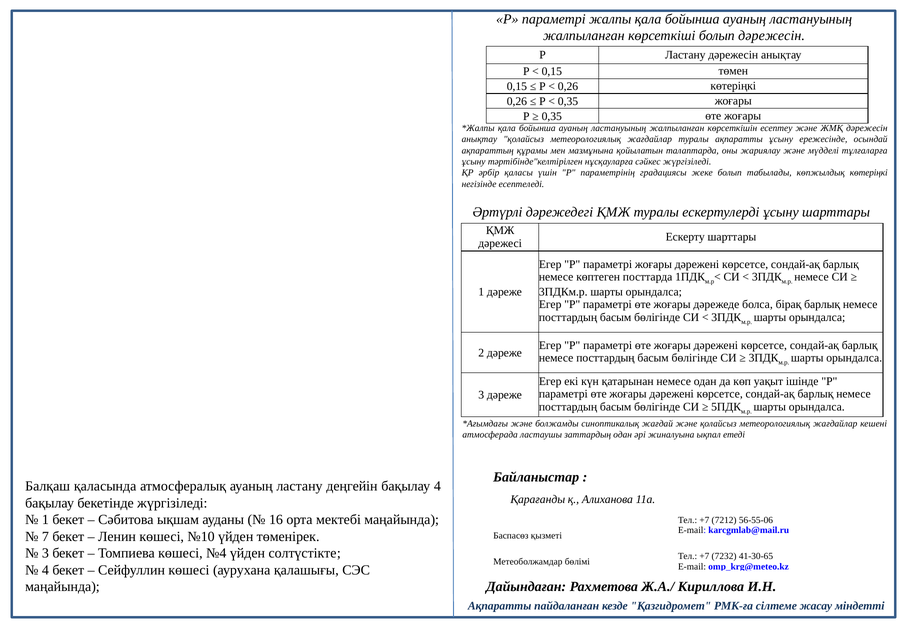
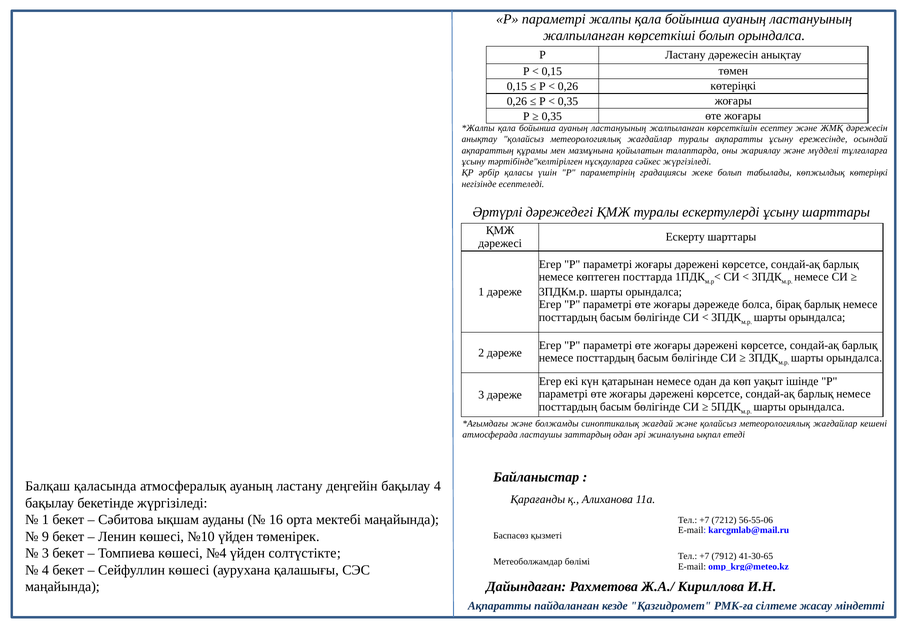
болып дәрежесін: дәрежесін -> орындалса
7: 7 -> 9
7232: 7232 -> 7912
